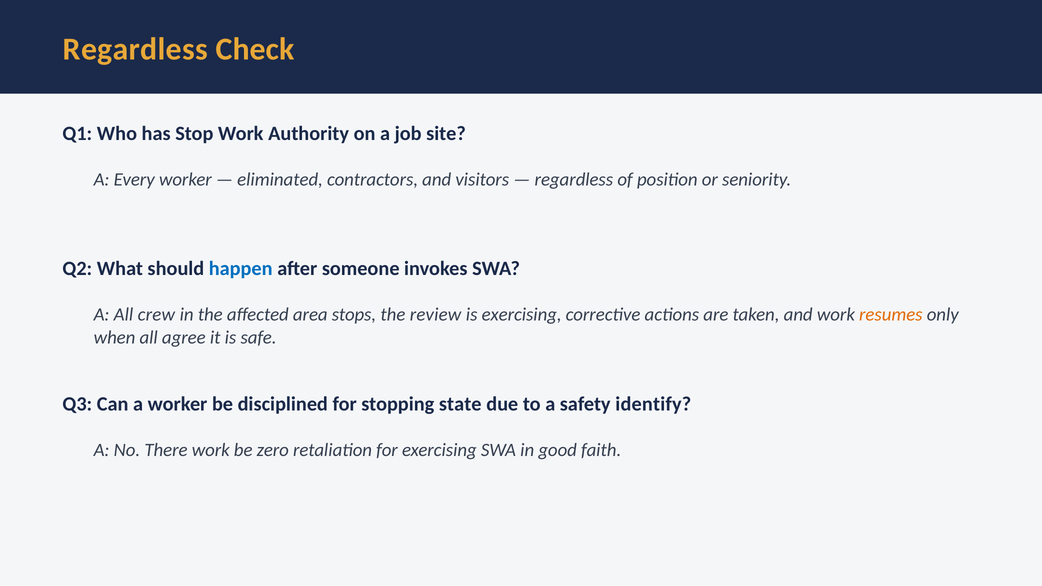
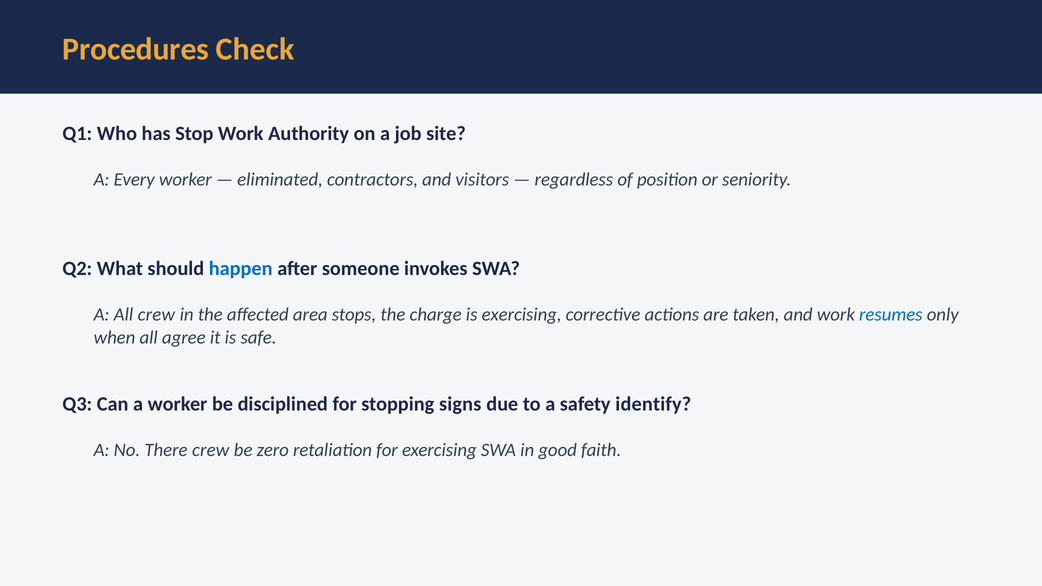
Regardless at (135, 49): Regardless -> Procedures
review: review -> charge
resumes colour: orange -> blue
state: state -> signs
There work: work -> crew
